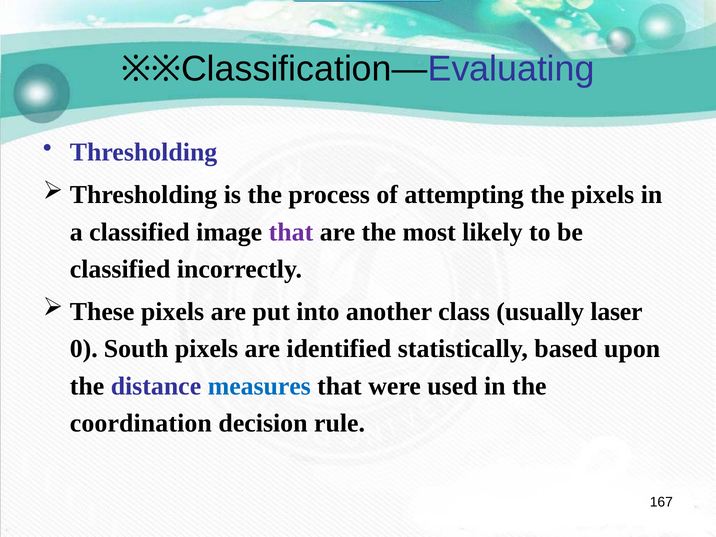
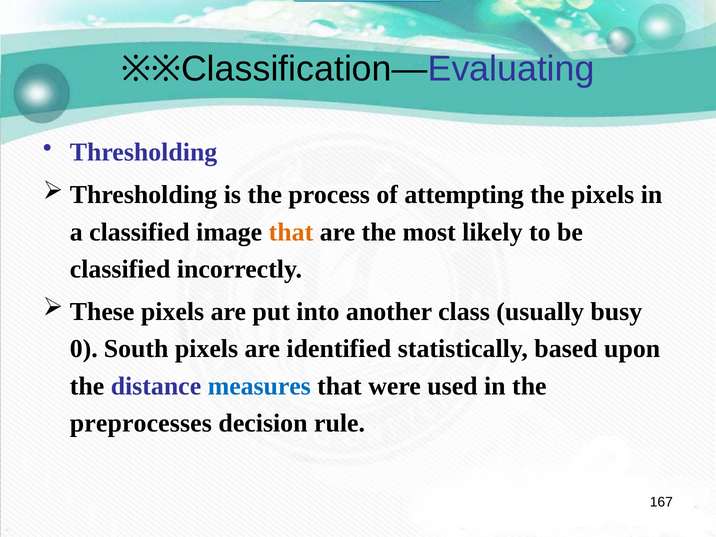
that at (291, 232) colour: purple -> orange
laser: laser -> busy
coordination: coordination -> preprocesses
